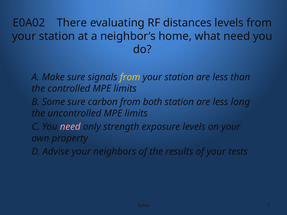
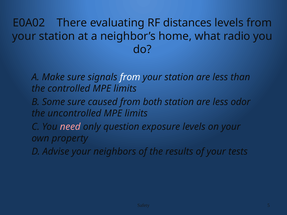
what need: need -> radio
from at (130, 77) colour: yellow -> white
carbon: carbon -> caused
long: long -> odor
strength: strength -> question
